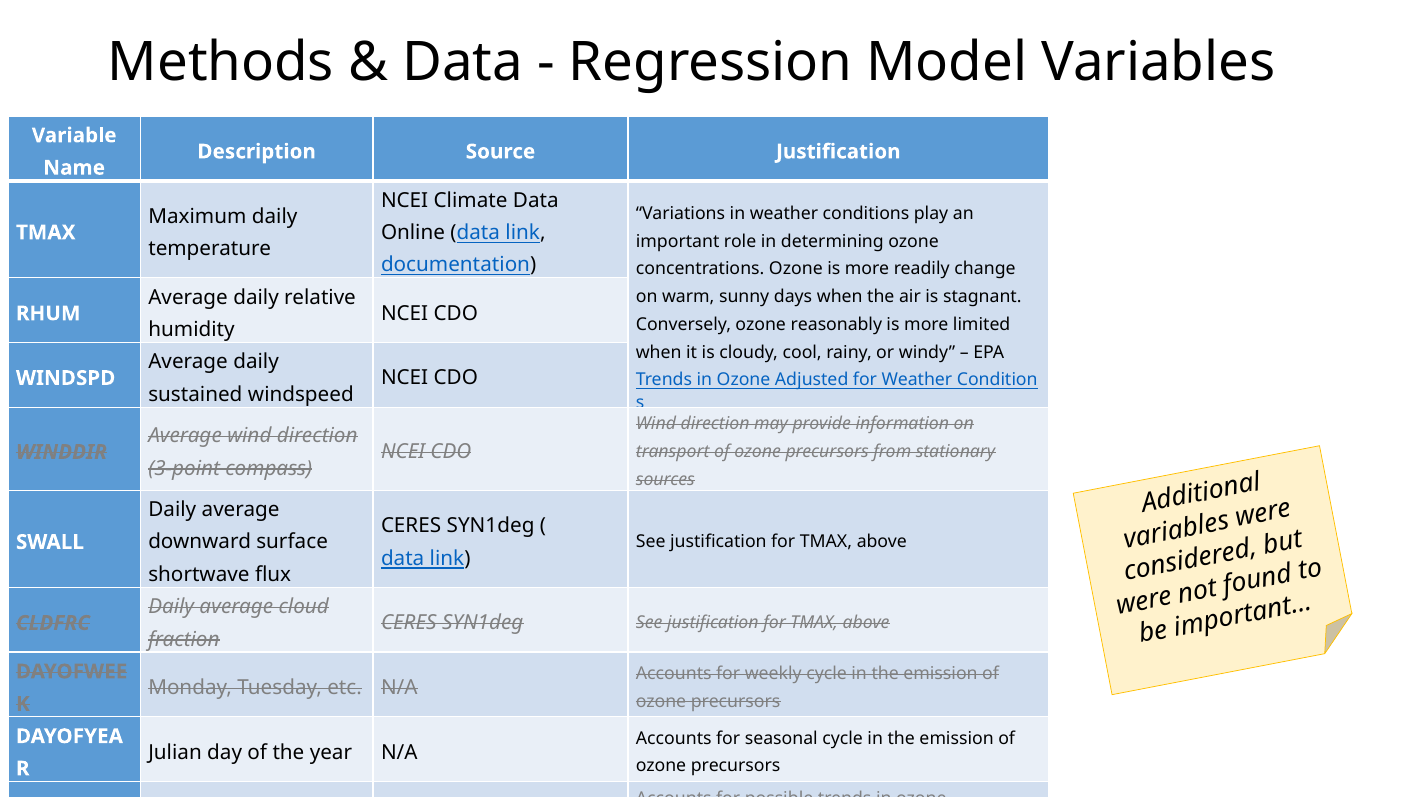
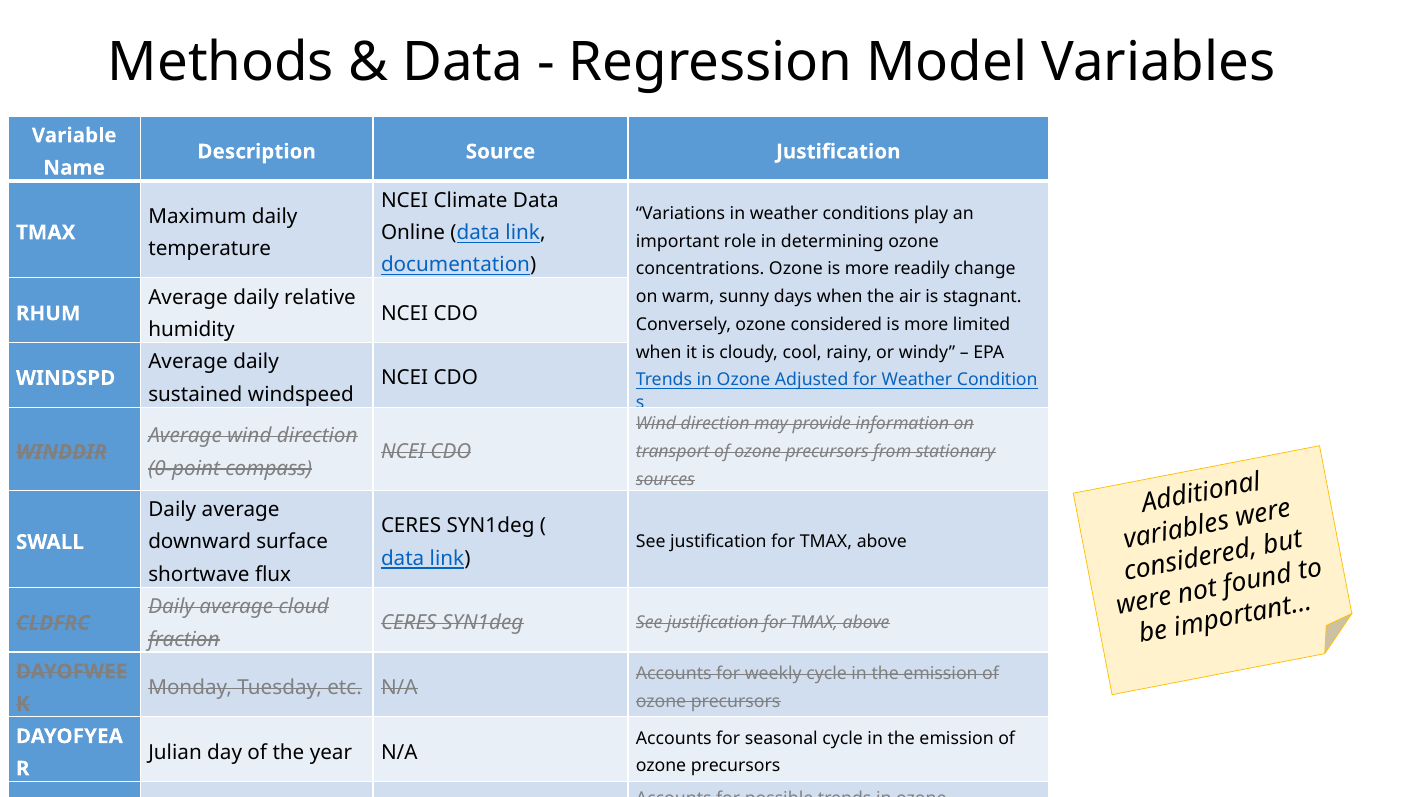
ozone reasonably: reasonably -> considered
3-point: 3-point -> 0-point
